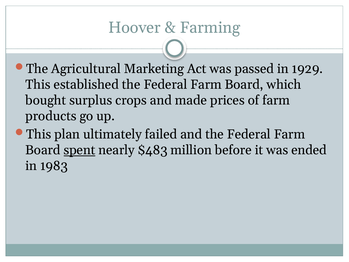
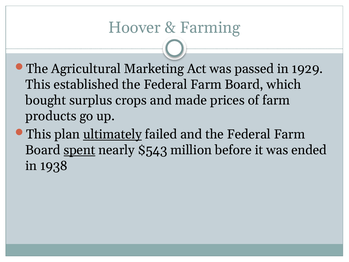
ultimately underline: none -> present
$483: $483 -> $543
1983: 1983 -> 1938
